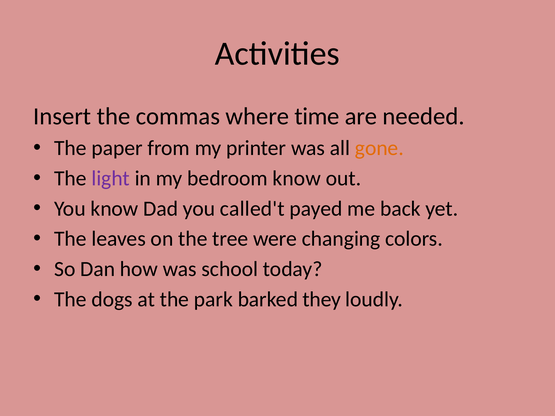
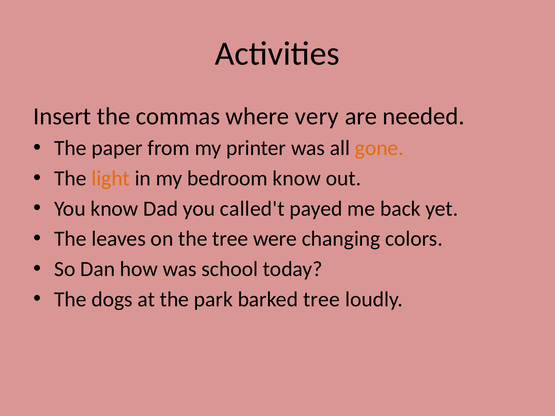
time: time -> very
light colour: purple -> orange
barked they: they -> tree
